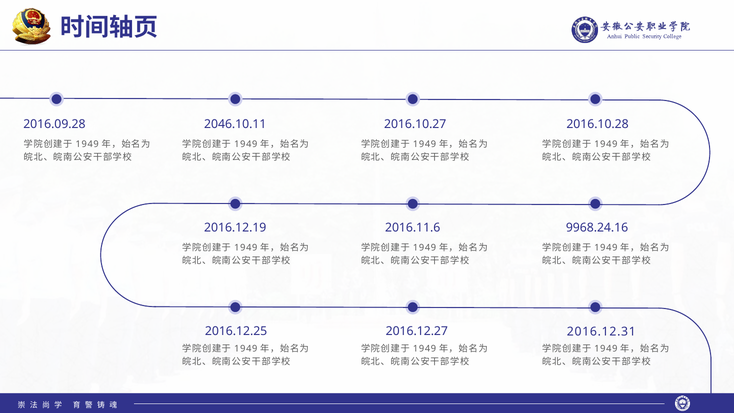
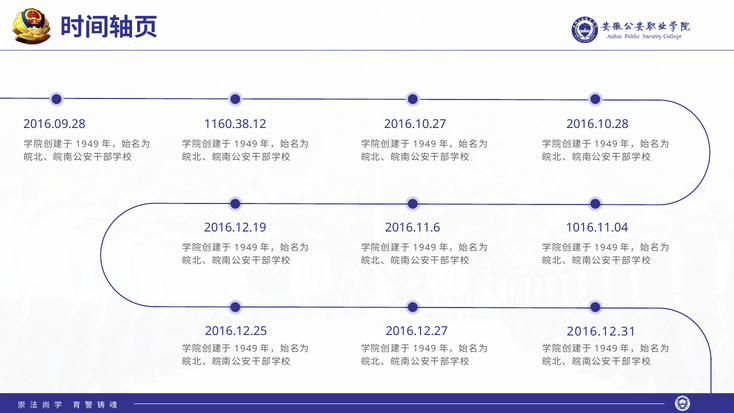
2046.10.11: 2046.10.11 -> 1160.38.12
9968.24.16: 9968.24.16 -> 1016.11.04
